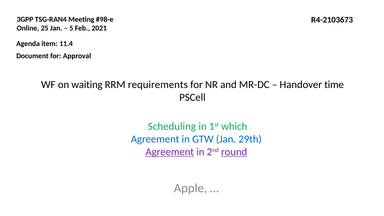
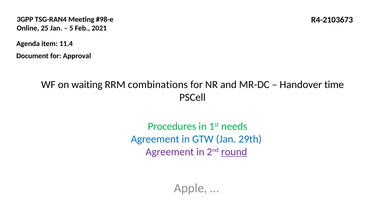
requirements: requirements -> combinations
Scheduling: Scheduling -> Procedures
which: which -> needs
Agreement at (170, 152) underline: present -> none
